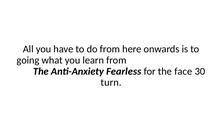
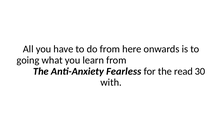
face: face -> read
turn: turn -> with
